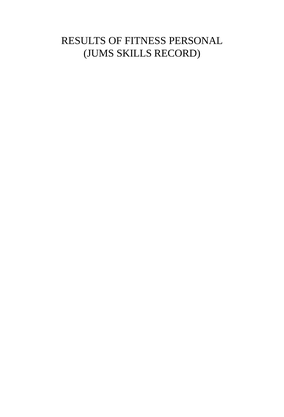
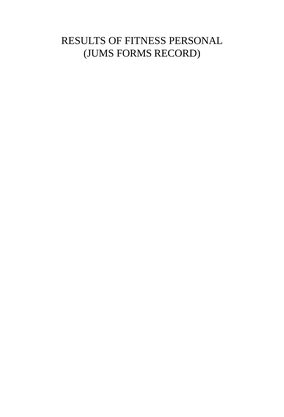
SKILLS: SKILLS -> FORMS
